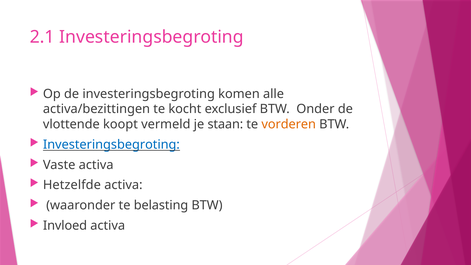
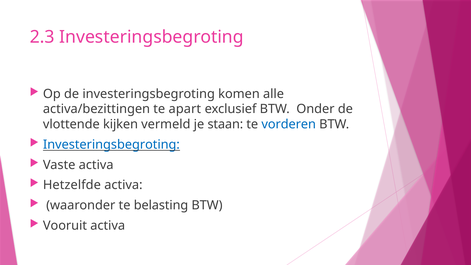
2.1: 2.1 -> 2.3
kocht: kocht -> apart
koopt: koopt -> kijken
vorderen colour: orange -> blue
Invloed: Invloed -> Vooruit
